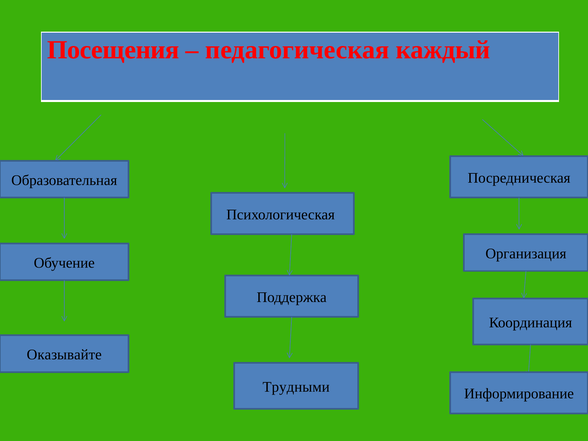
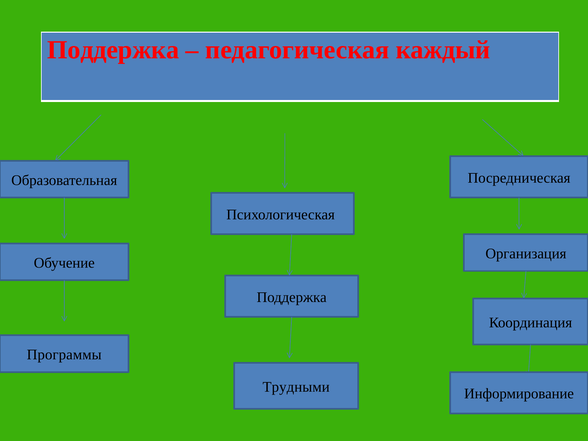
Посещения at (113, 50): Посещения -> Поддержка
Оказывайте: Оказывайте -> Программы
